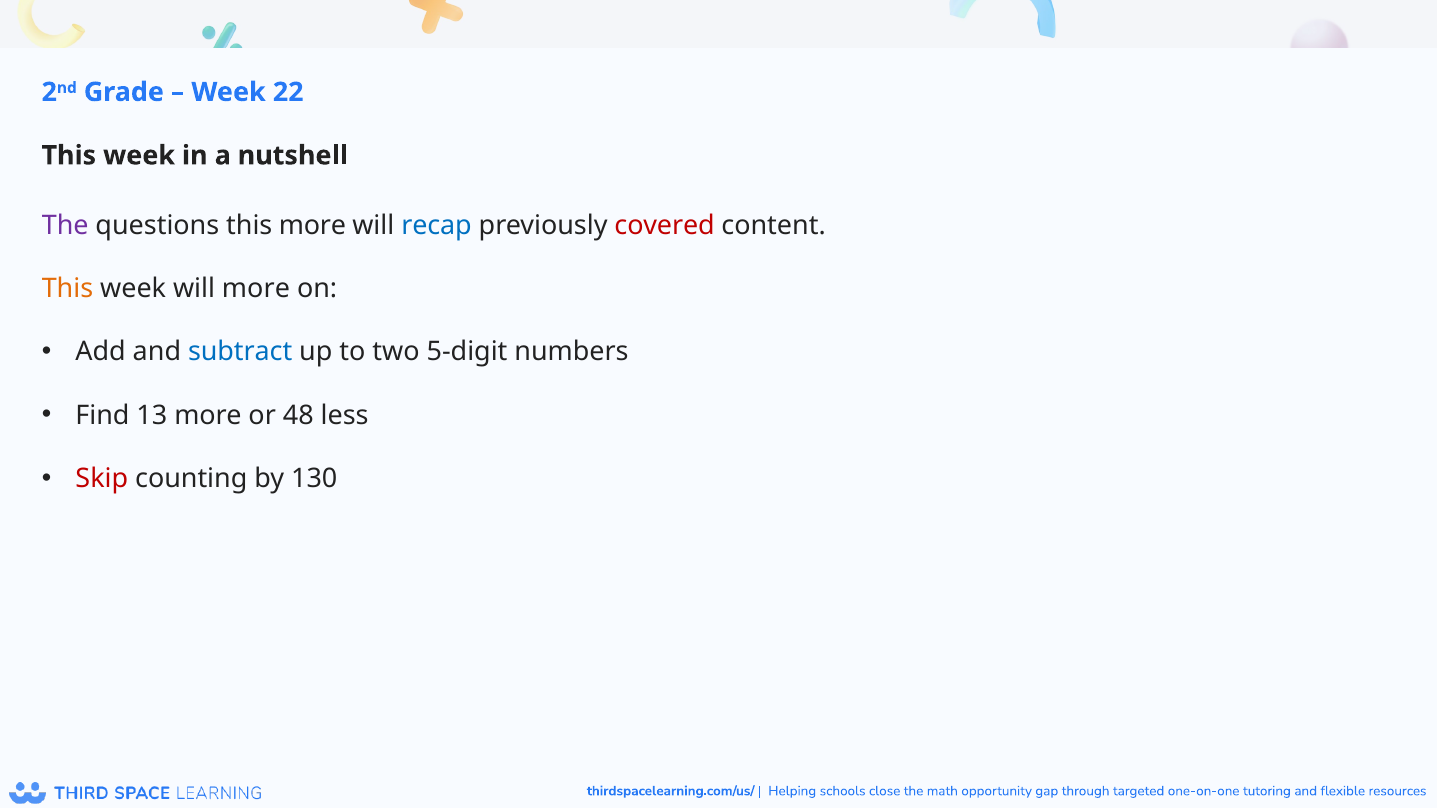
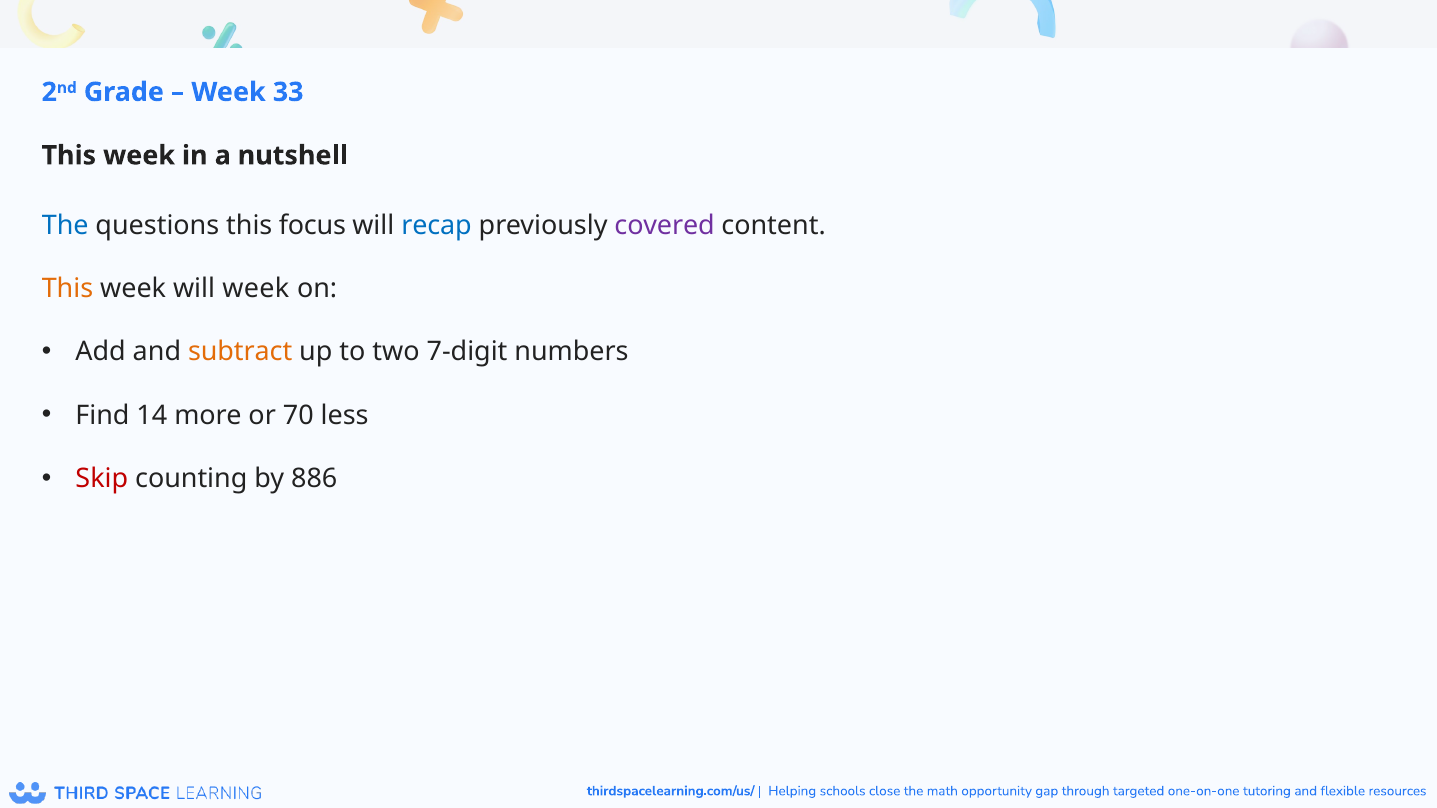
22: 22 -> 33
The at (65, 225) colour: purple -> blue
this more: more -> focus
covered colour: red -> purple
will more: more -> week
subtract colour: blue -> orange
5-digit: 5-digit -> 7-digit
13: 13 -> 14
48: 48 -> 70
130: 130 -> 886
